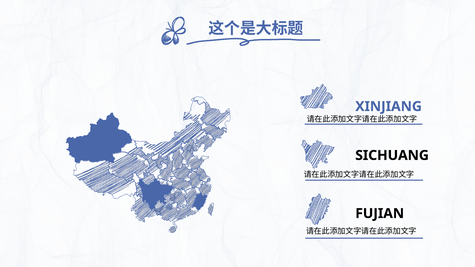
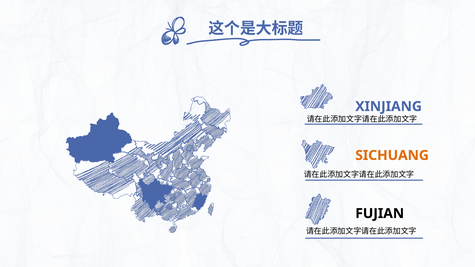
SICHUANG colour: black -> orange
